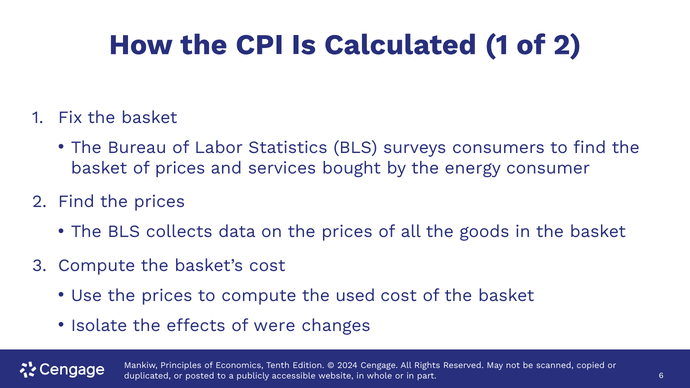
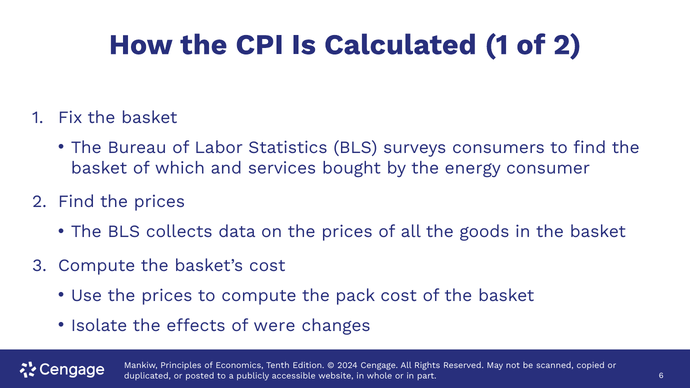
of prices: prices -> which
used: used -> pack
